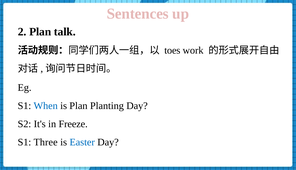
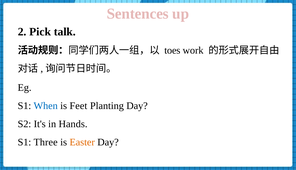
2 Plan: Plan -> Pick
is Plan: Plan -> Feet
Freeze: Freeze -> Hands
Easter colour: blue -> orange
